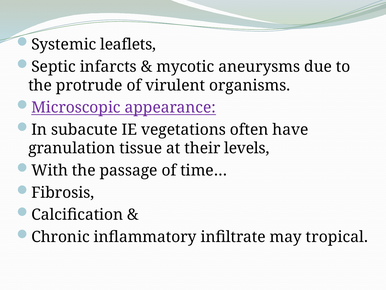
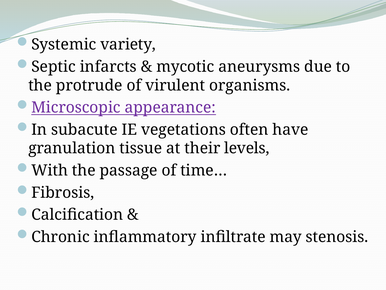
leaflets: leaflets -> variety
tropical: tropical -> stenosis
